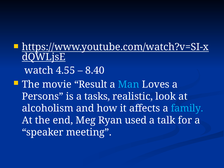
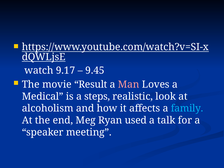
4.55: 4.55 -> 9.17
8.40: 8.40 -> 9.45
Man colour: light blue -> pink
Persons: Persons -> Medical
tasks: tasks -> steps
